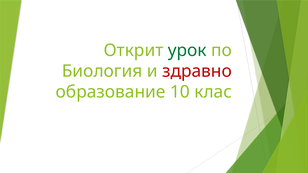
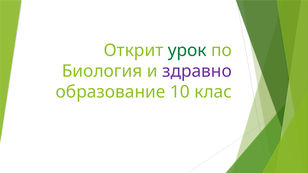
здравно colour: red -> purple
